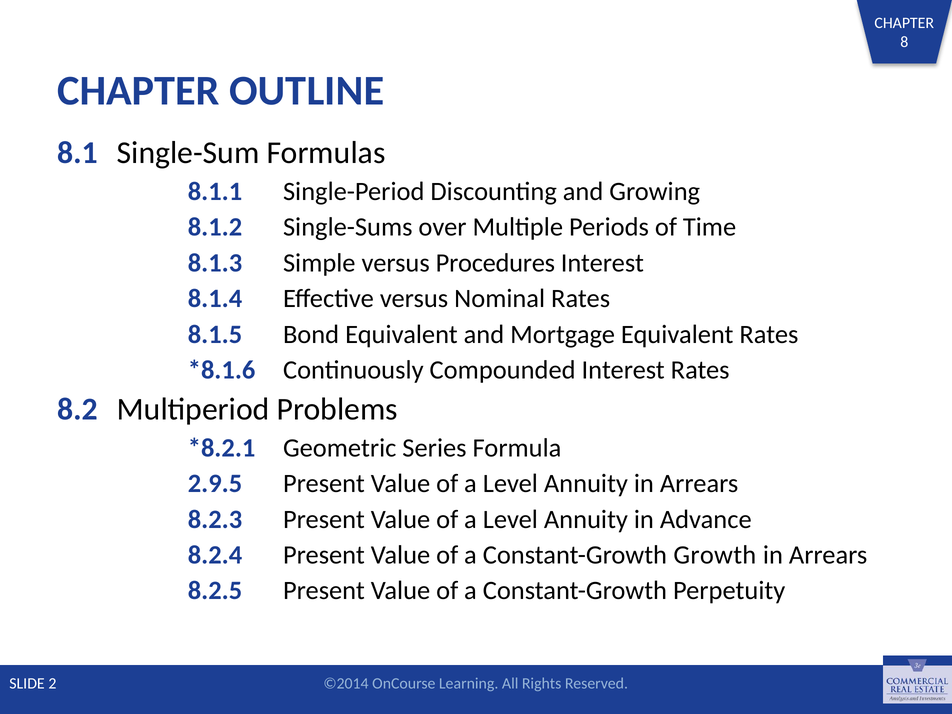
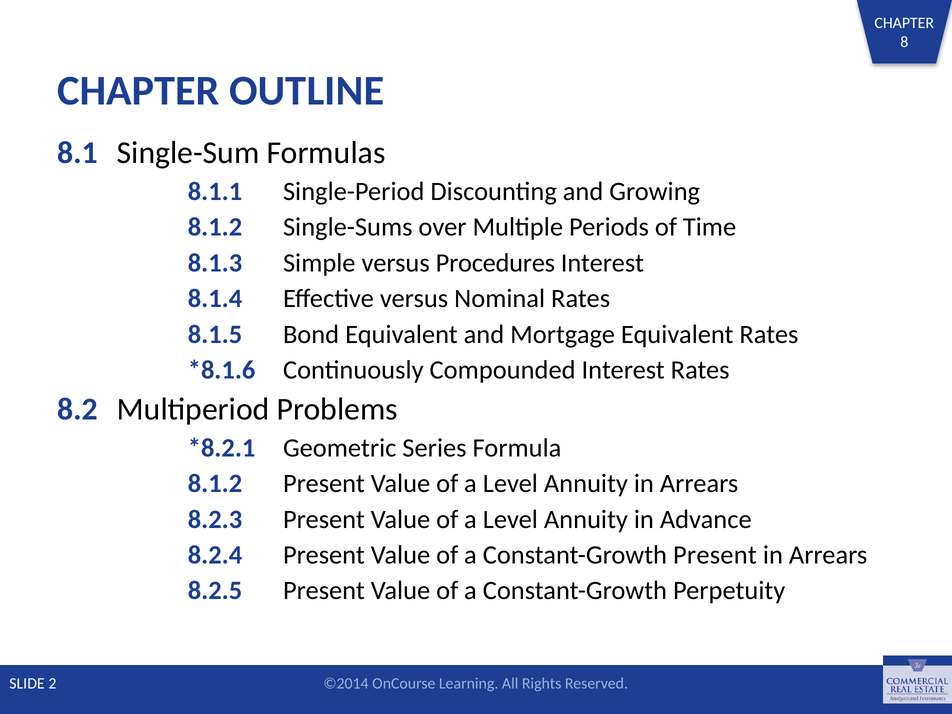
2.9.5 at (215, 484): 2.9.5 -> 8.1.2
Constant-Growth Growth: Growth -> Present
